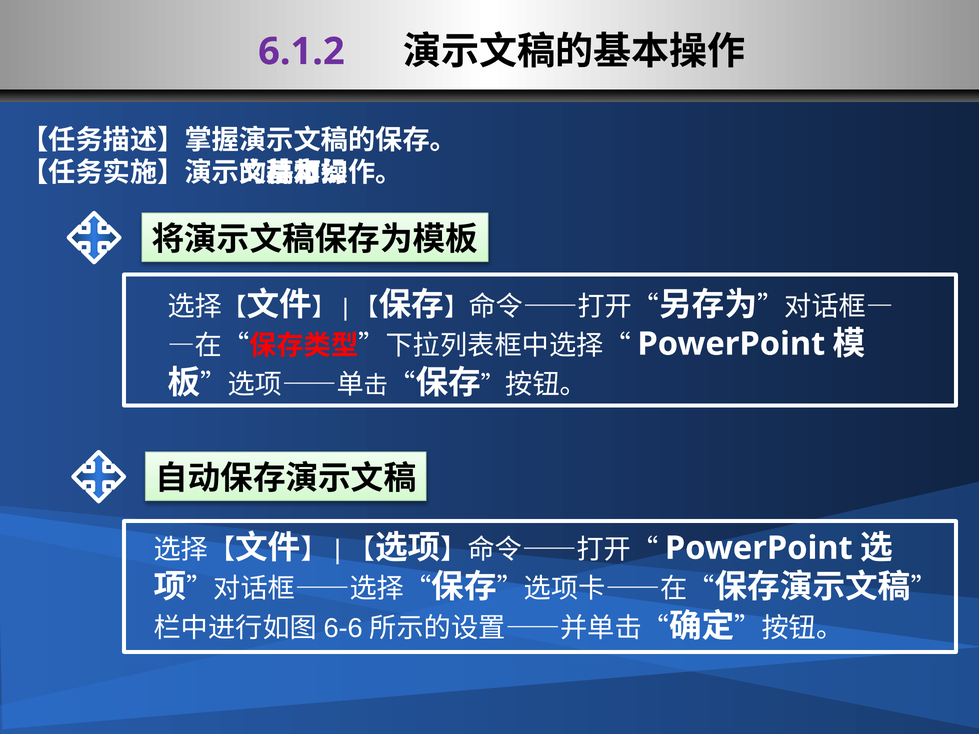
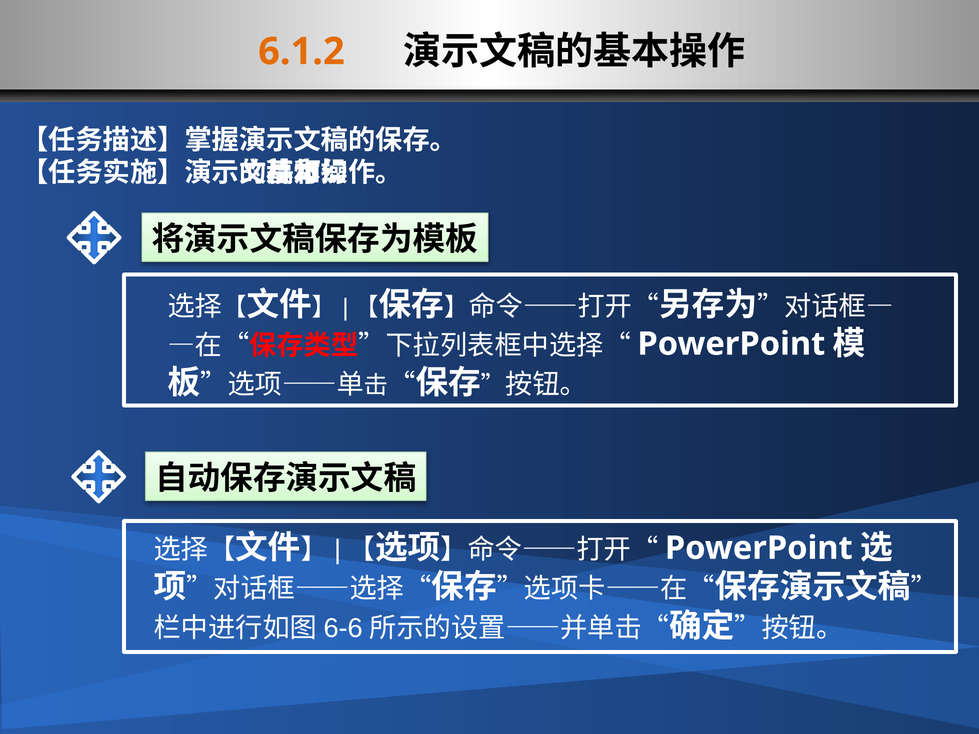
6.1.2 colour: purple -> orange
